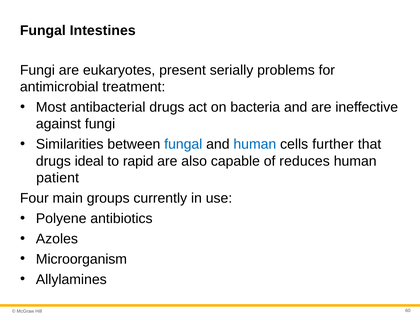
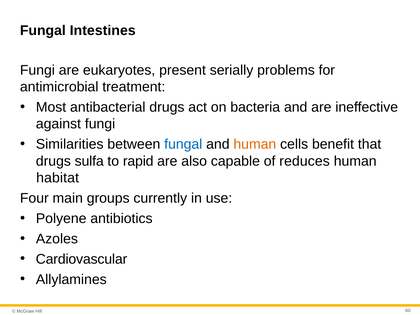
human at (255, 144) colour: blue -> orange
further: further -> benefit
ideal: ideal -> sulfa
patient: patient -> habitat
Microorganism: Microorganism -> Cardiovascular
